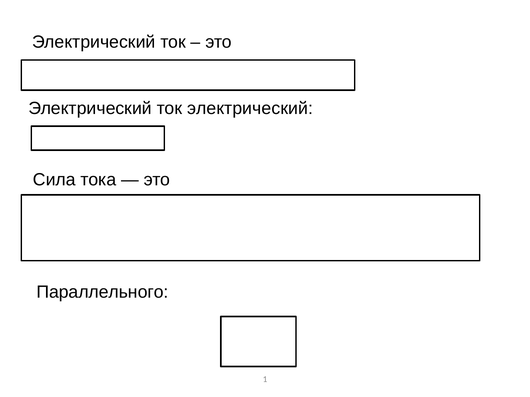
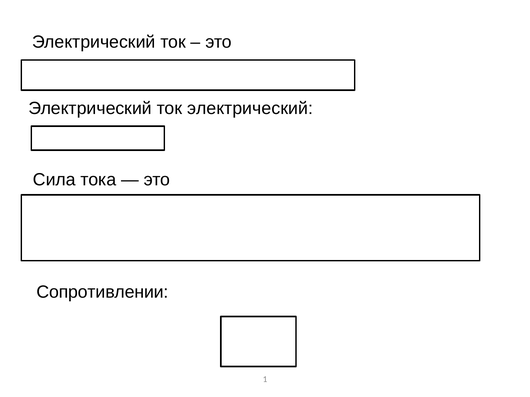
Параллельного: Параллельного -> Сопротивлении
